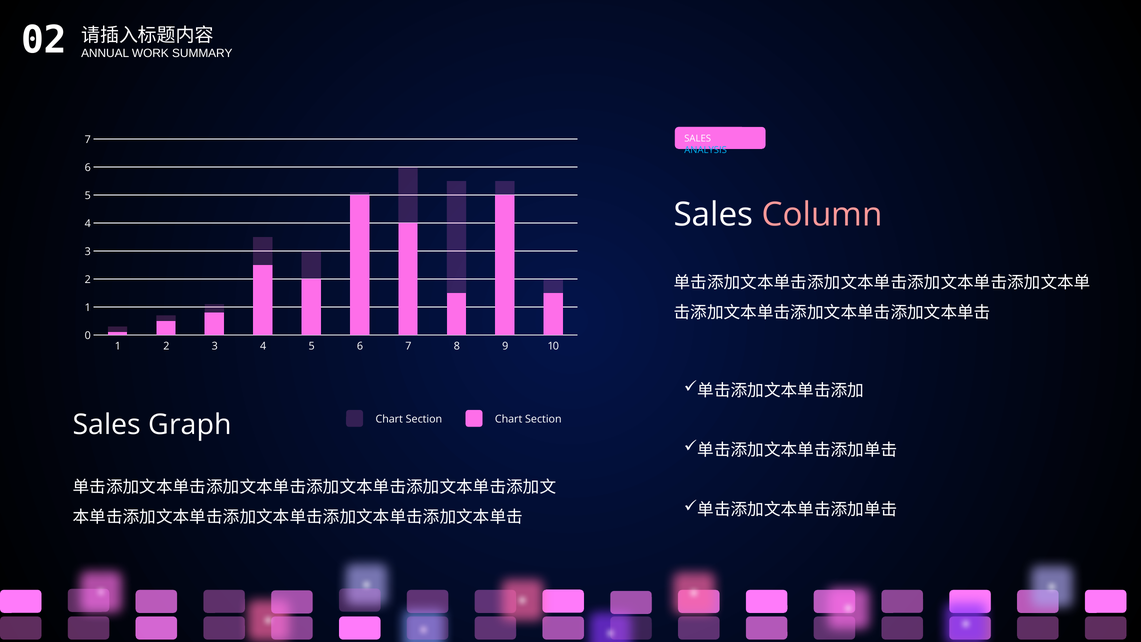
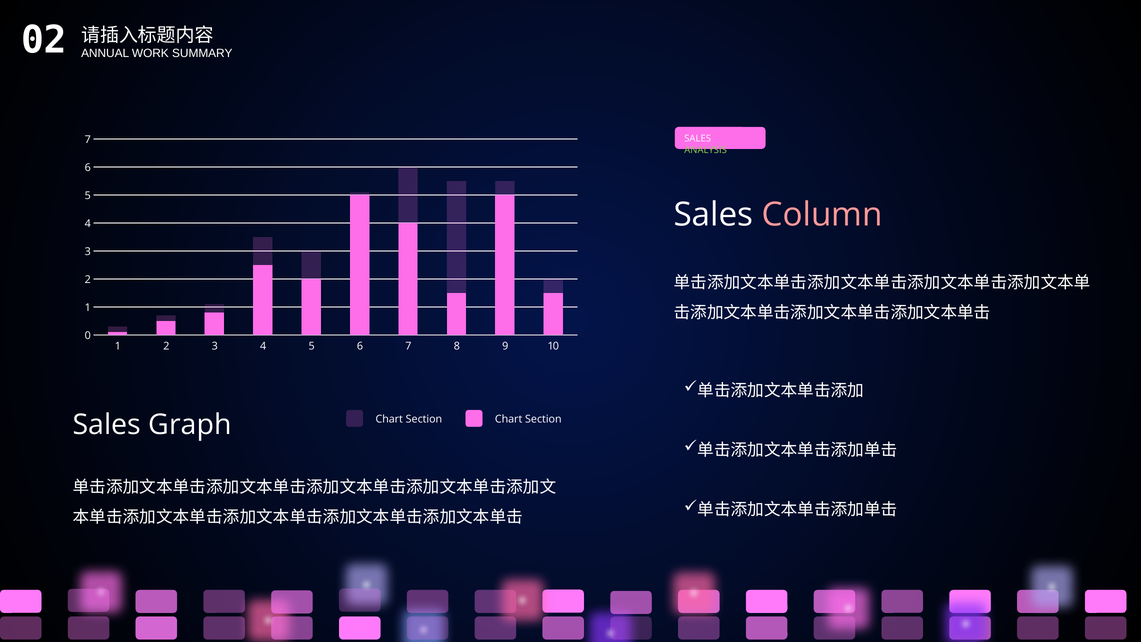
ANALYSIS colour: light blue -> light green
